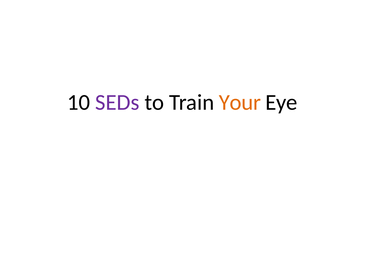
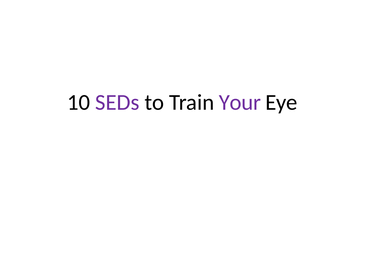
Your colour: orange -> purple
